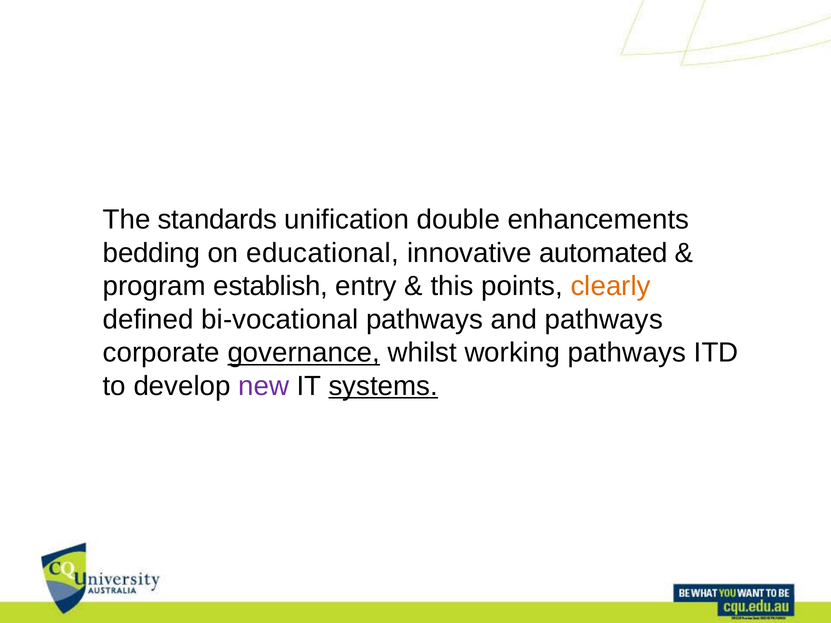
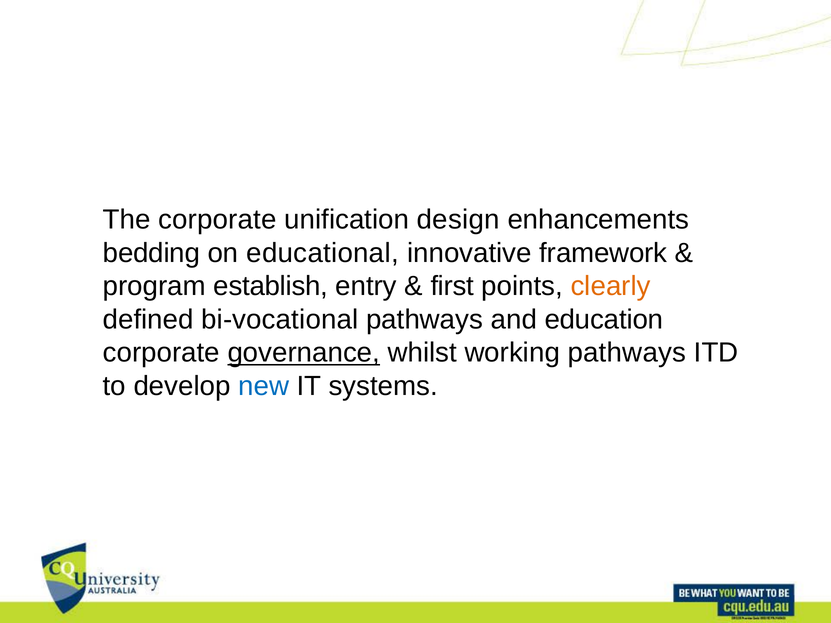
The standards: standards -> corporate
double: double -> design
automated: automated -> framework
this: this -> first
and pathways: pathways -> education
new colour: purple -> blue
systems underline: present -> none
